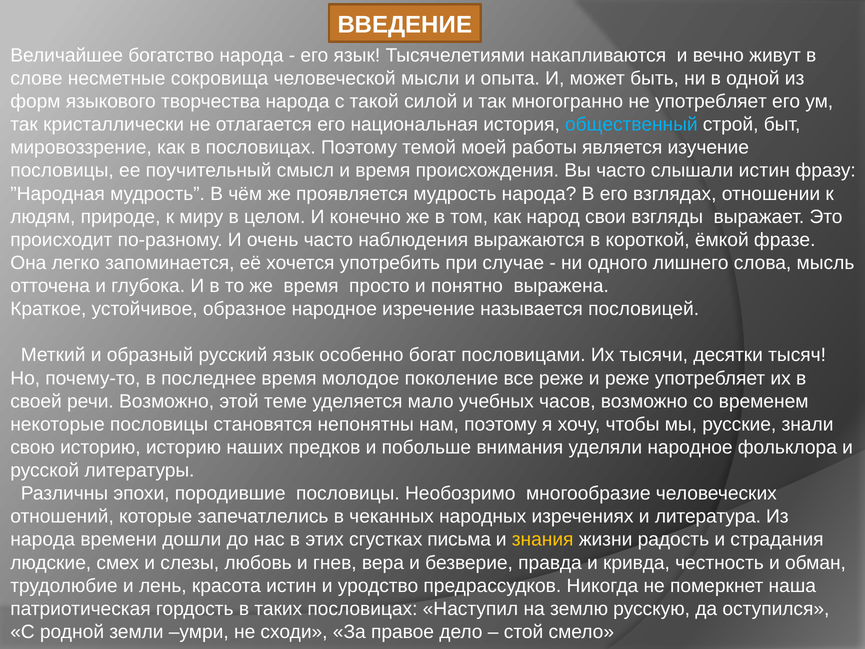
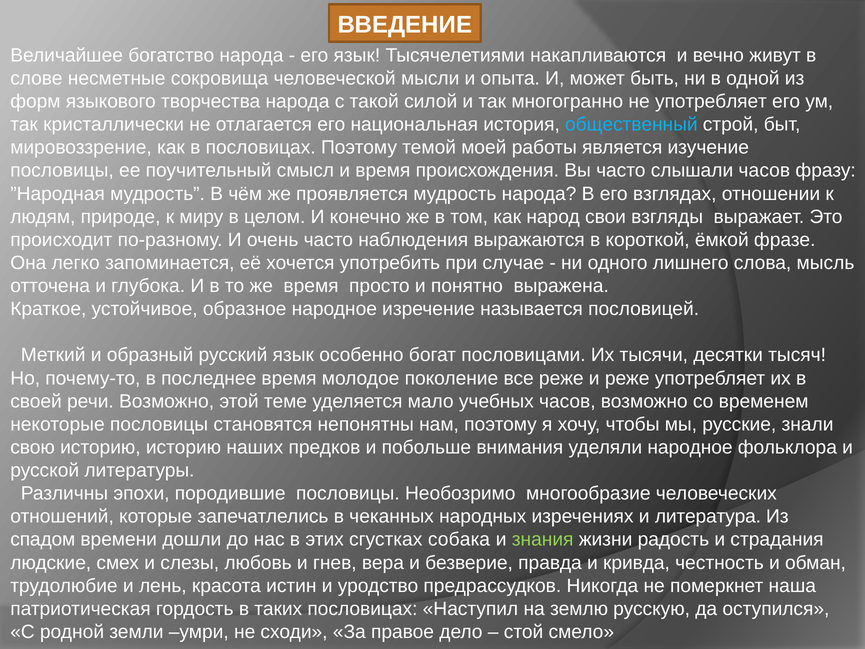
слышали истин: истин -> часов
народа at (43, 539): народа -> спадом
письма: письма -> собака
знания colour: yellow -> light green
